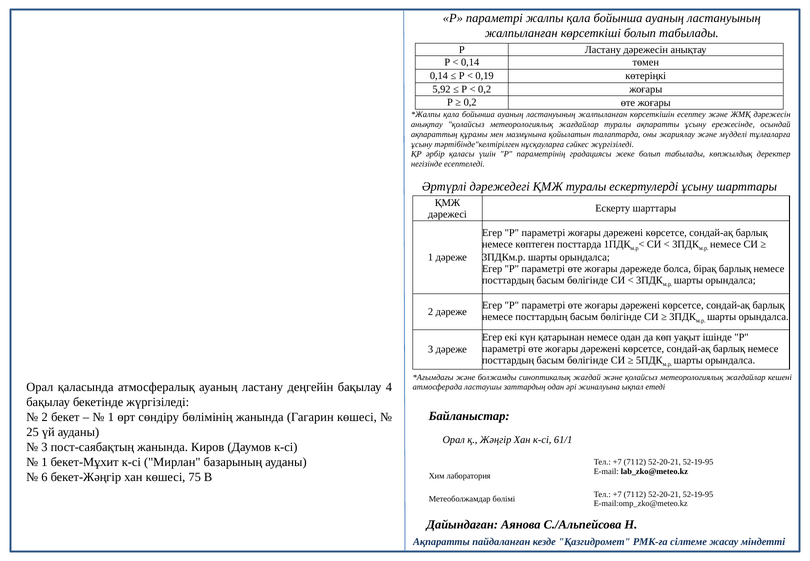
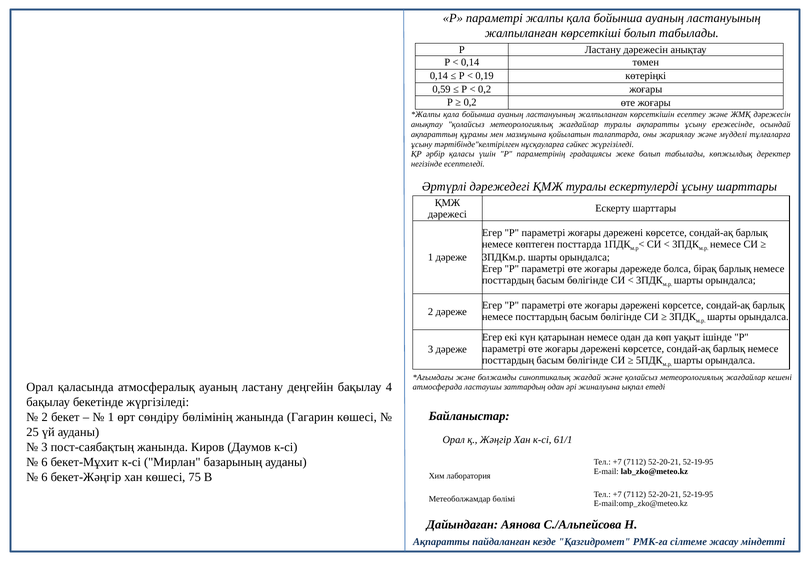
5,92: 5,92 -> 0,59
1 at (44, 462): 1 -> 6
